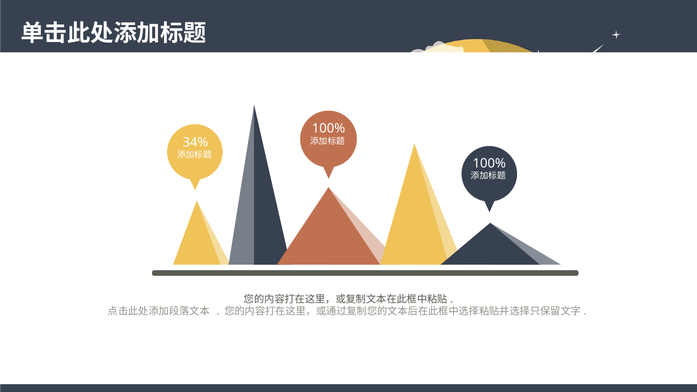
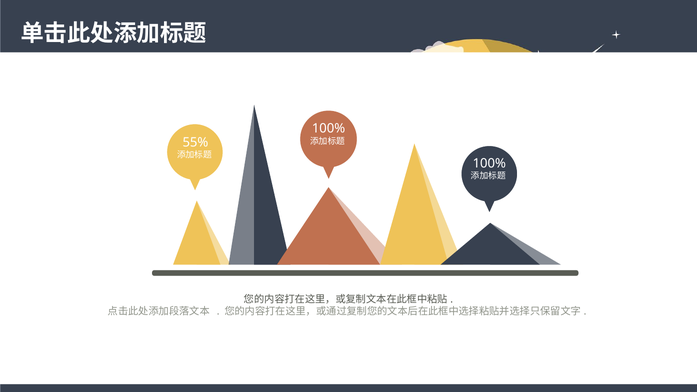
34%: 34% -> 55%
